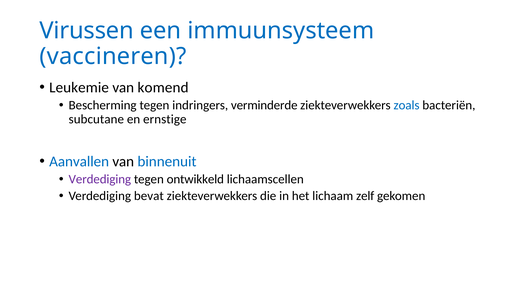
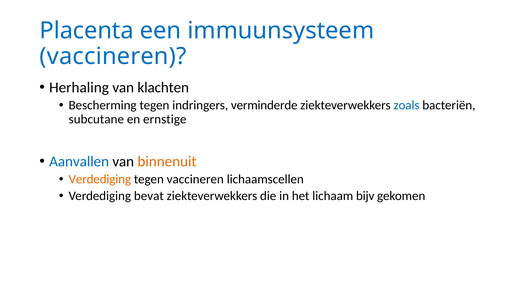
Virussen: Virussen -> Placenta
Leukemie: Leukemie -> Herhaling
komend: komend -> klachten
binnenuit colour: blue -> orange
Verdediging at (100, 180) colour: purple -> orange
tegen ontwikkeld: ontwikkeld -> vaccineren
zelf: zelf -> bijv
